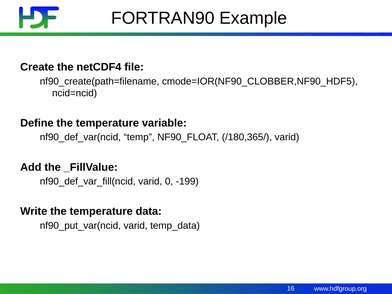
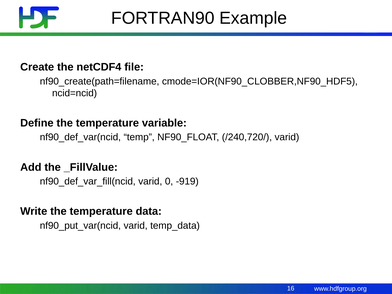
/180,365/: /180,365/ -> /240,720/
-199: -199 -> -919
